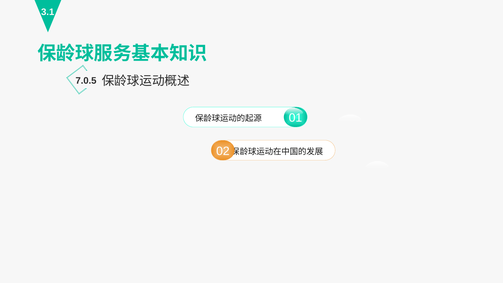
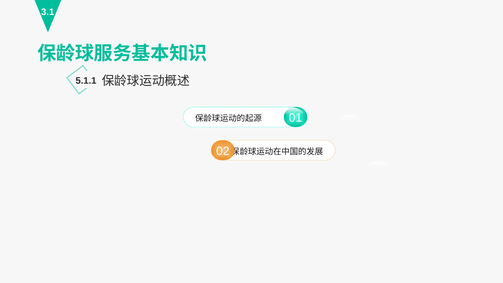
7.0.5: 7.0.5 -> 5.1.1
